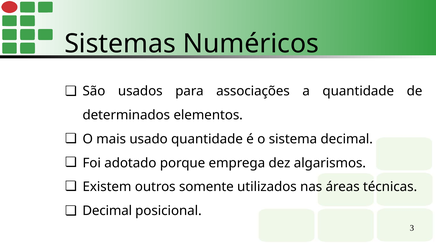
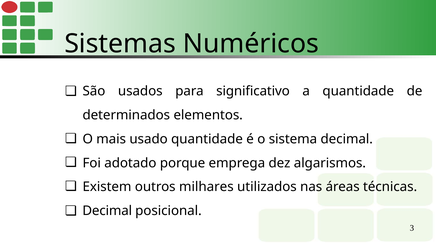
associações: associações -> significativo
somente: somente -> milhares
